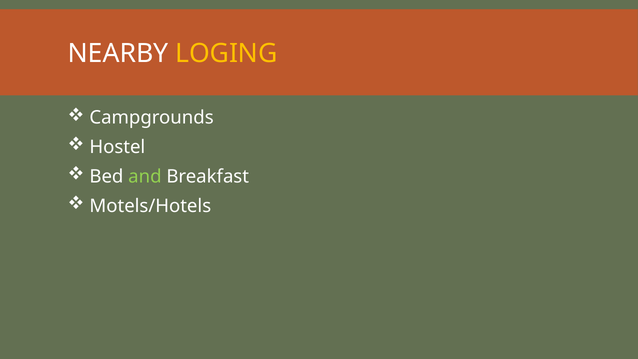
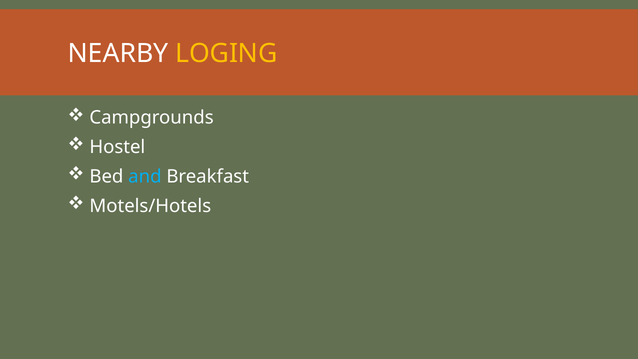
and colour: light green -> light blue
